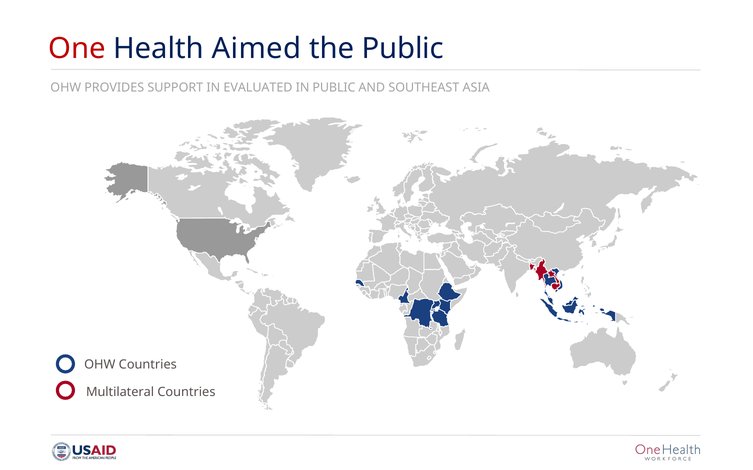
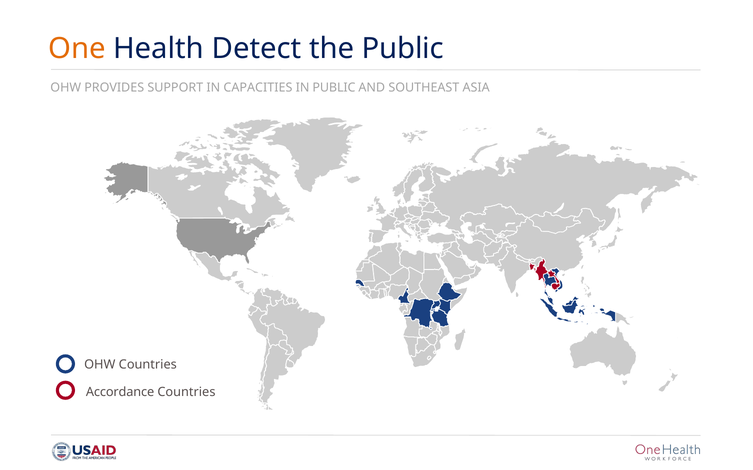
One colour: red -> orange
Aimed: Aimed -> Detect
EVALUATED: EVALUATED -> CAPACITIES
Multilateral: Multilateral -> Accordance
